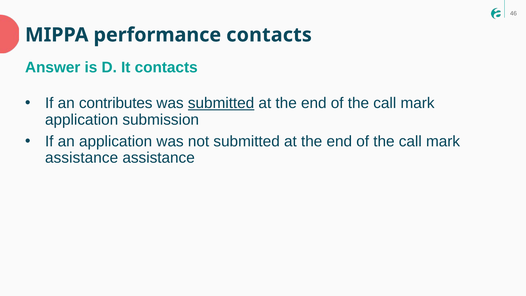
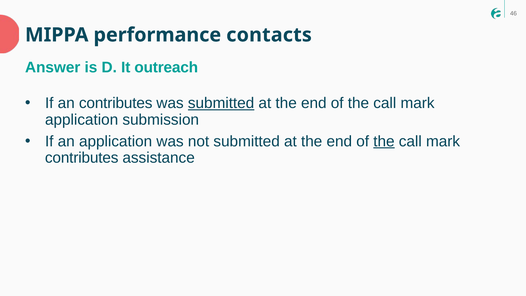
It contacts: contacts -> outreach
the at (384, 141) underline: none -> present
assistance at (82, 158): assistance -> contributes
